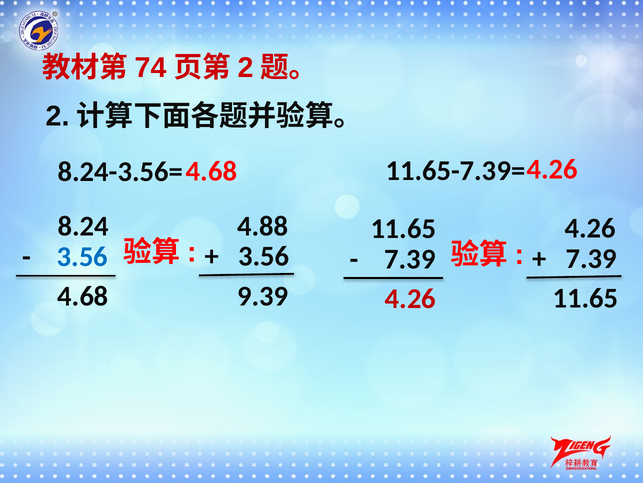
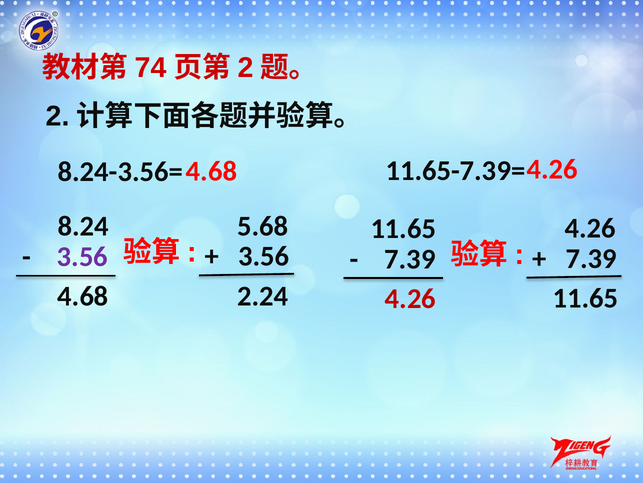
4.88: 4.88 -> 5.68
3.56 at (82, 256) colour: blue -> purple
9.39: 9.39 -> 2.24
